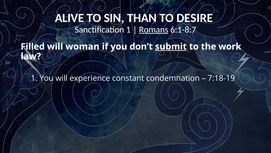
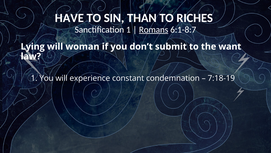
ALIVE: ALIVE -> HAVE
DESIRE: DESIRE -> RICHES
Filled: Filled -> Lying
submit underline: present -> none
work: work -> want
